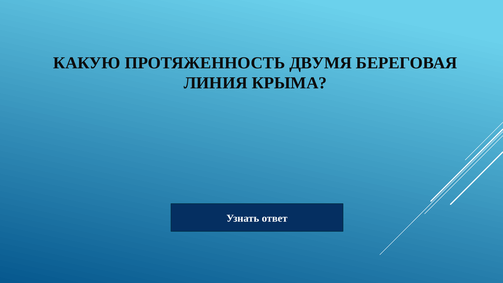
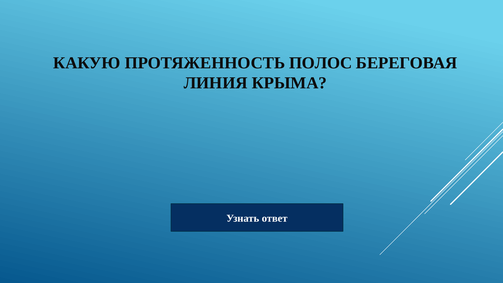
ДВУМЯ: ДВУМЯ -> ПОЛОС
